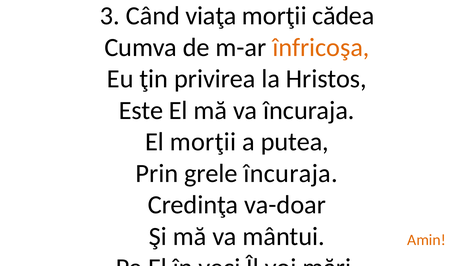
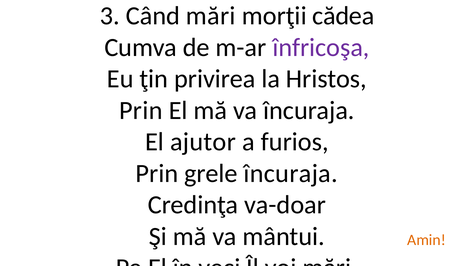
Când viaţa: viaţa -> mări
înfricoşa colour: orange -> purple
Este at (141, 111): Este -> Prin
El morţii: morţii -> ajutor
putea: putea -> furios
